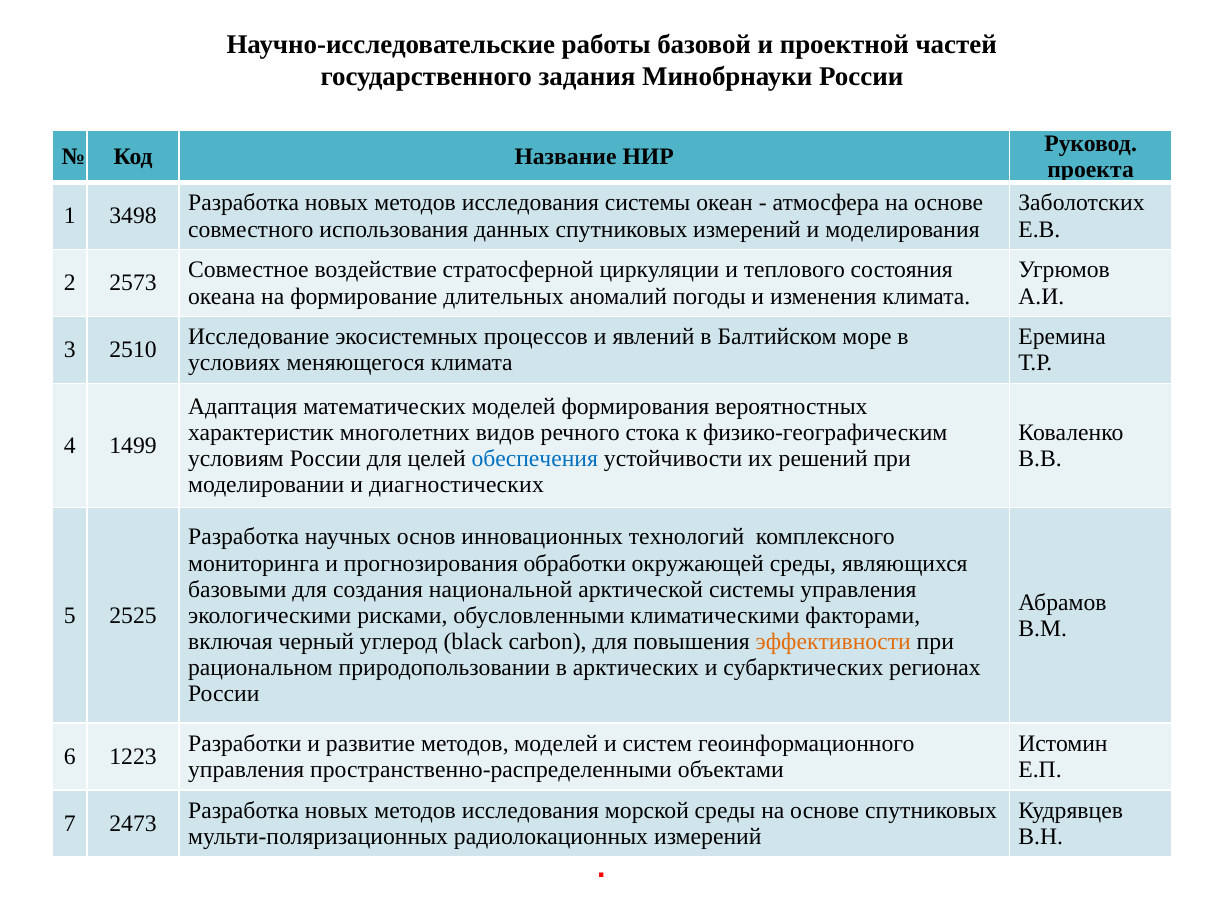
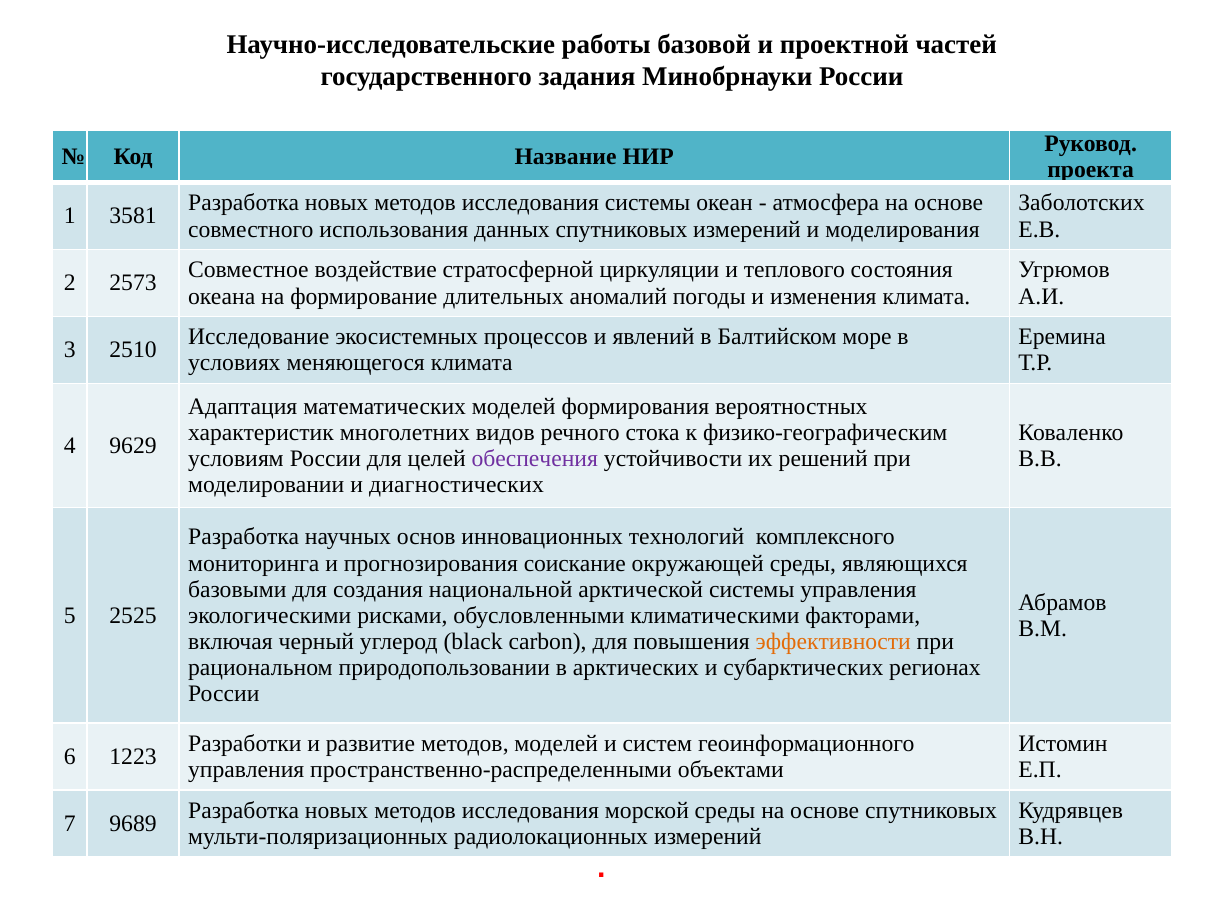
3498: 3498 -> 3581
1499: 1499 -> 9629
обеспечения colour: blue -> purple
обработки: обработки -> соискание
2473: 2473 -> 9689
